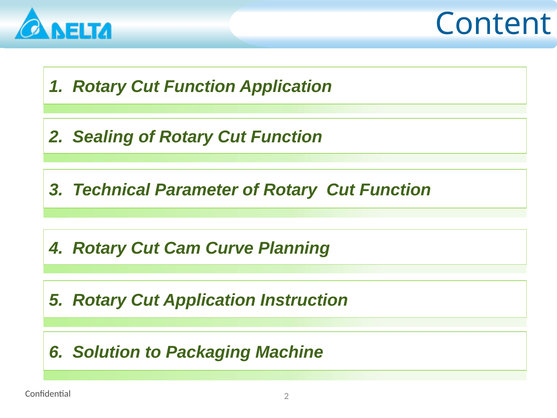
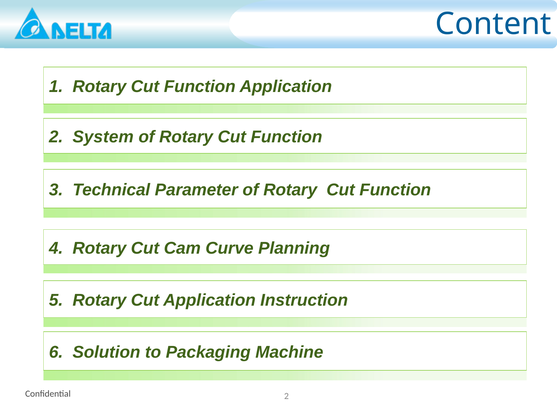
Sealing: Sealing -> System
